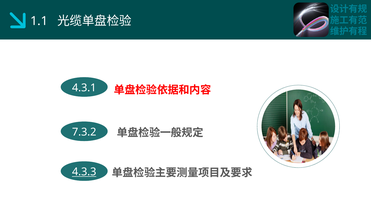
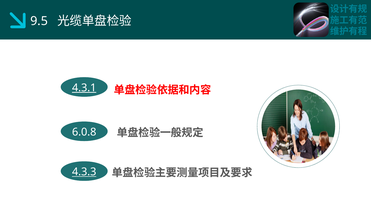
1.1: 1.1 -> 9.5
4.3.1 underline: none -> present
7.3.2: 7.3.2 -> 6.0.8
